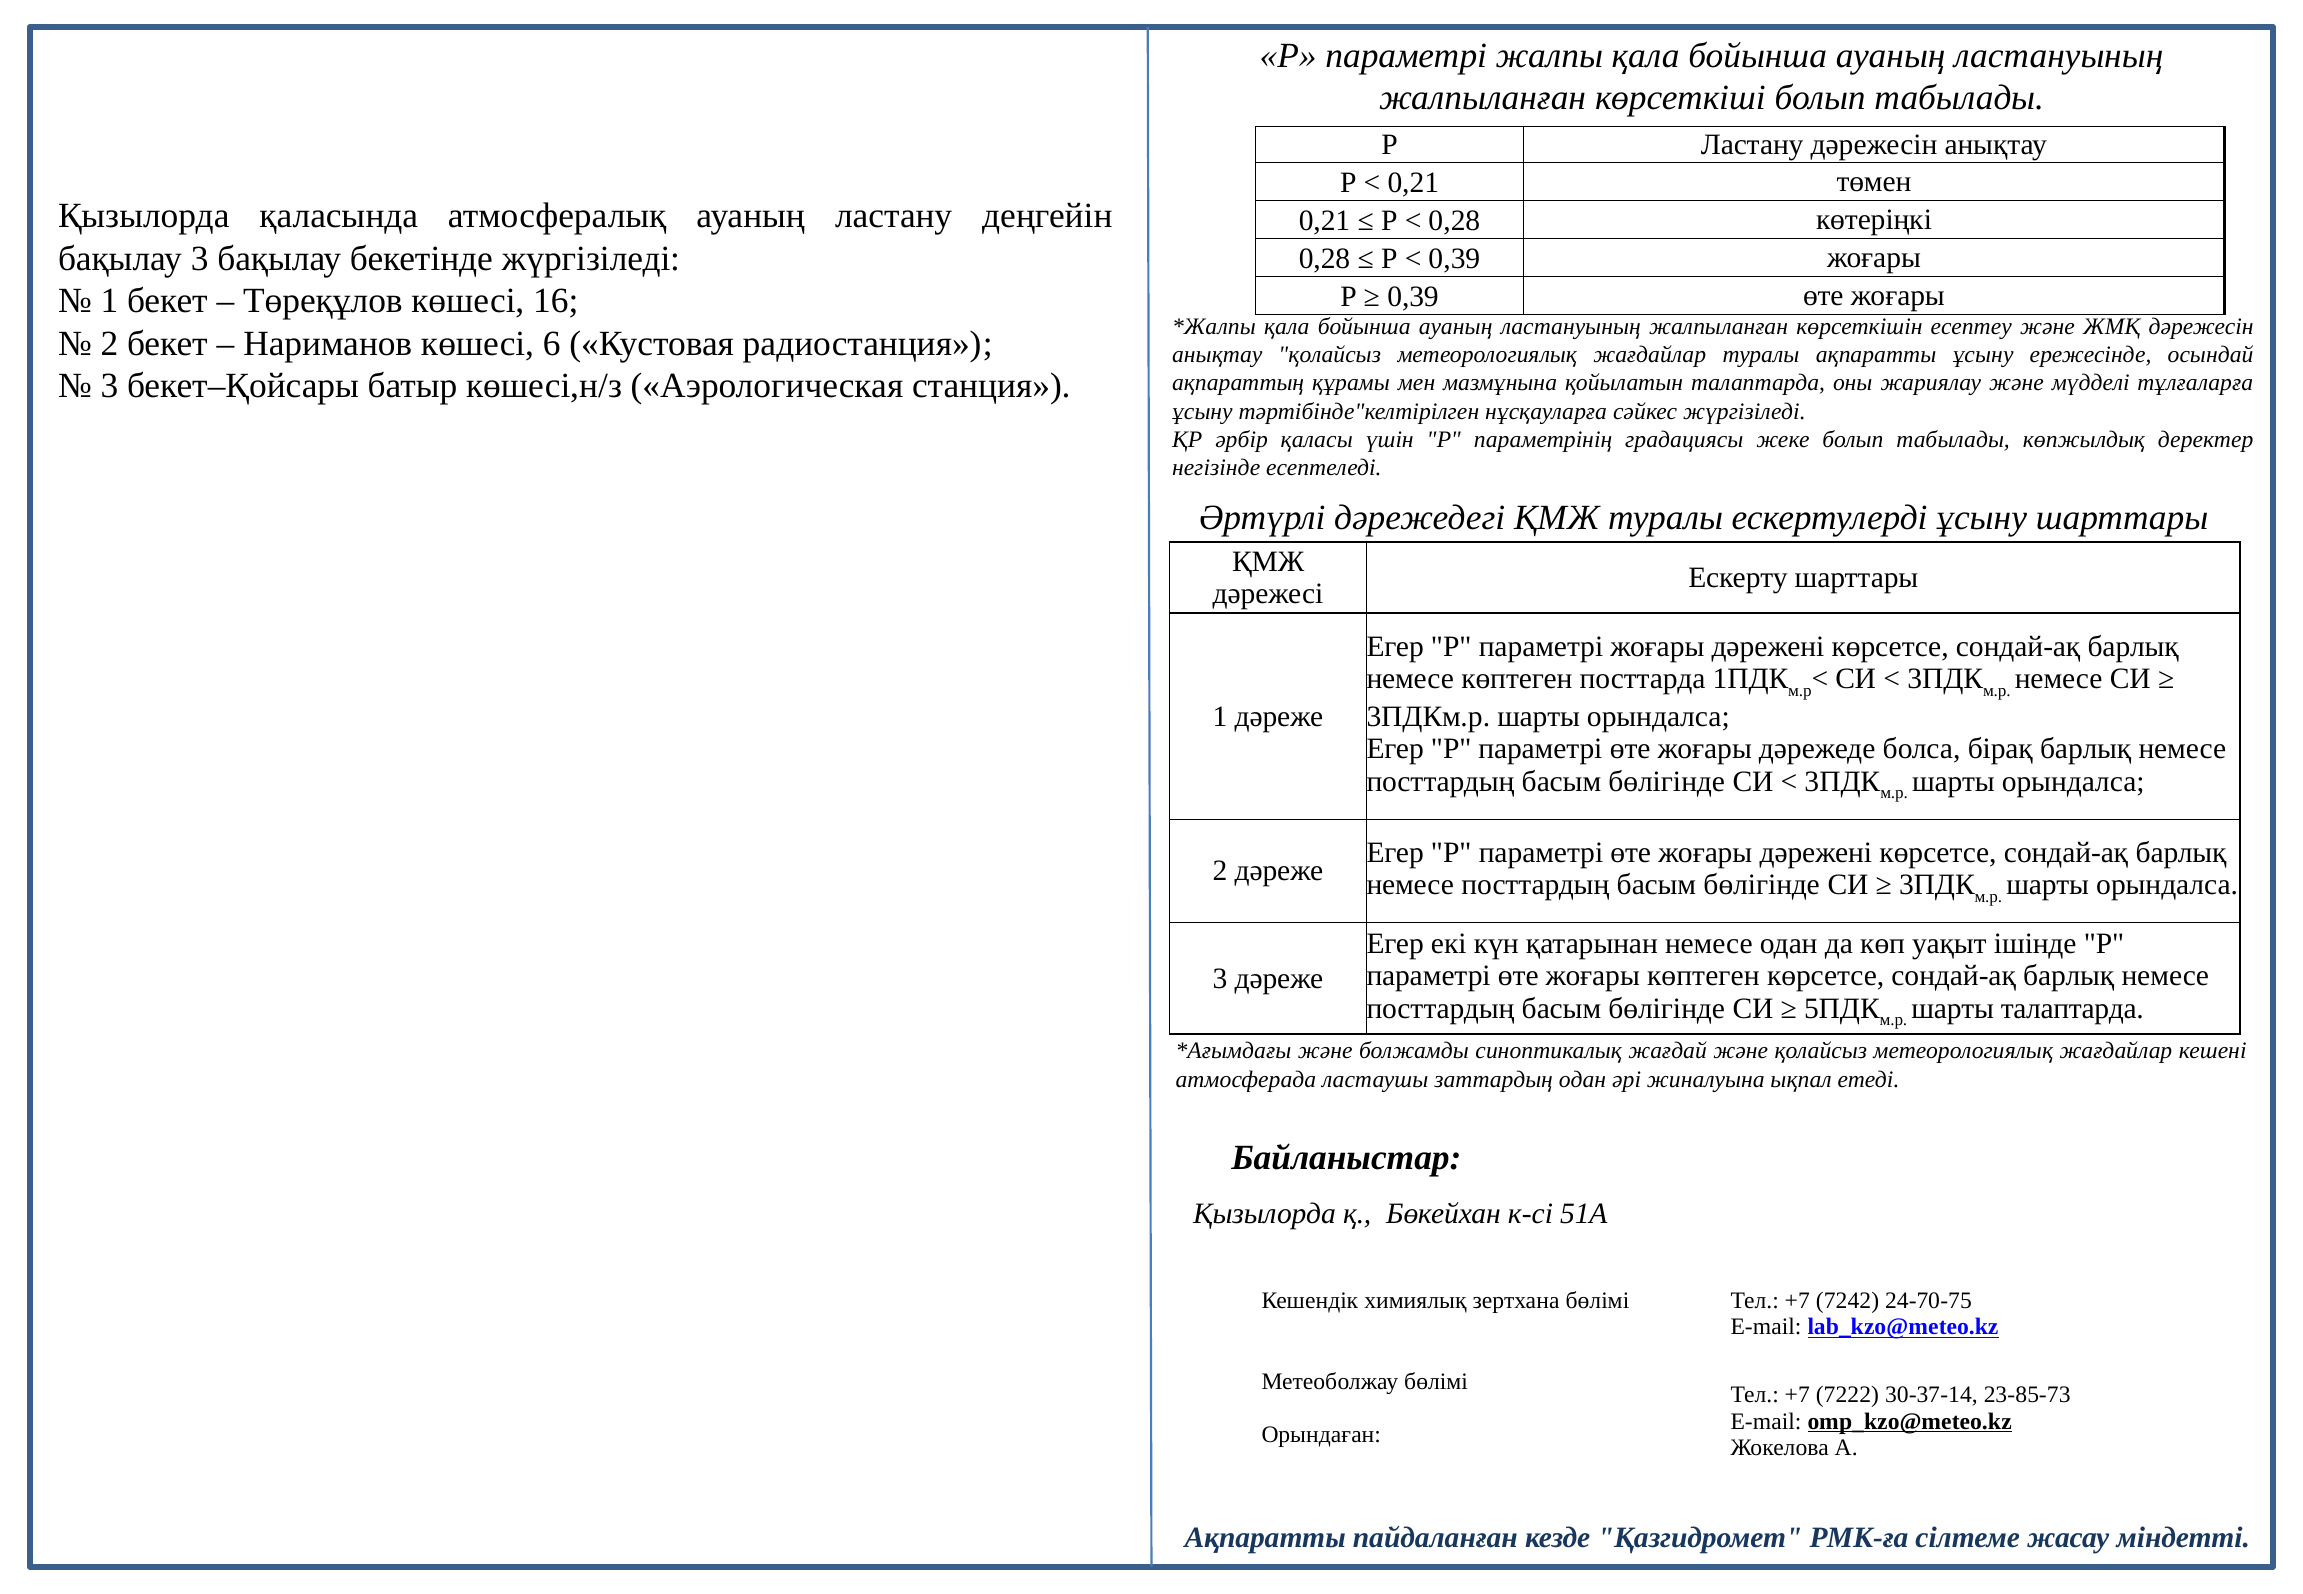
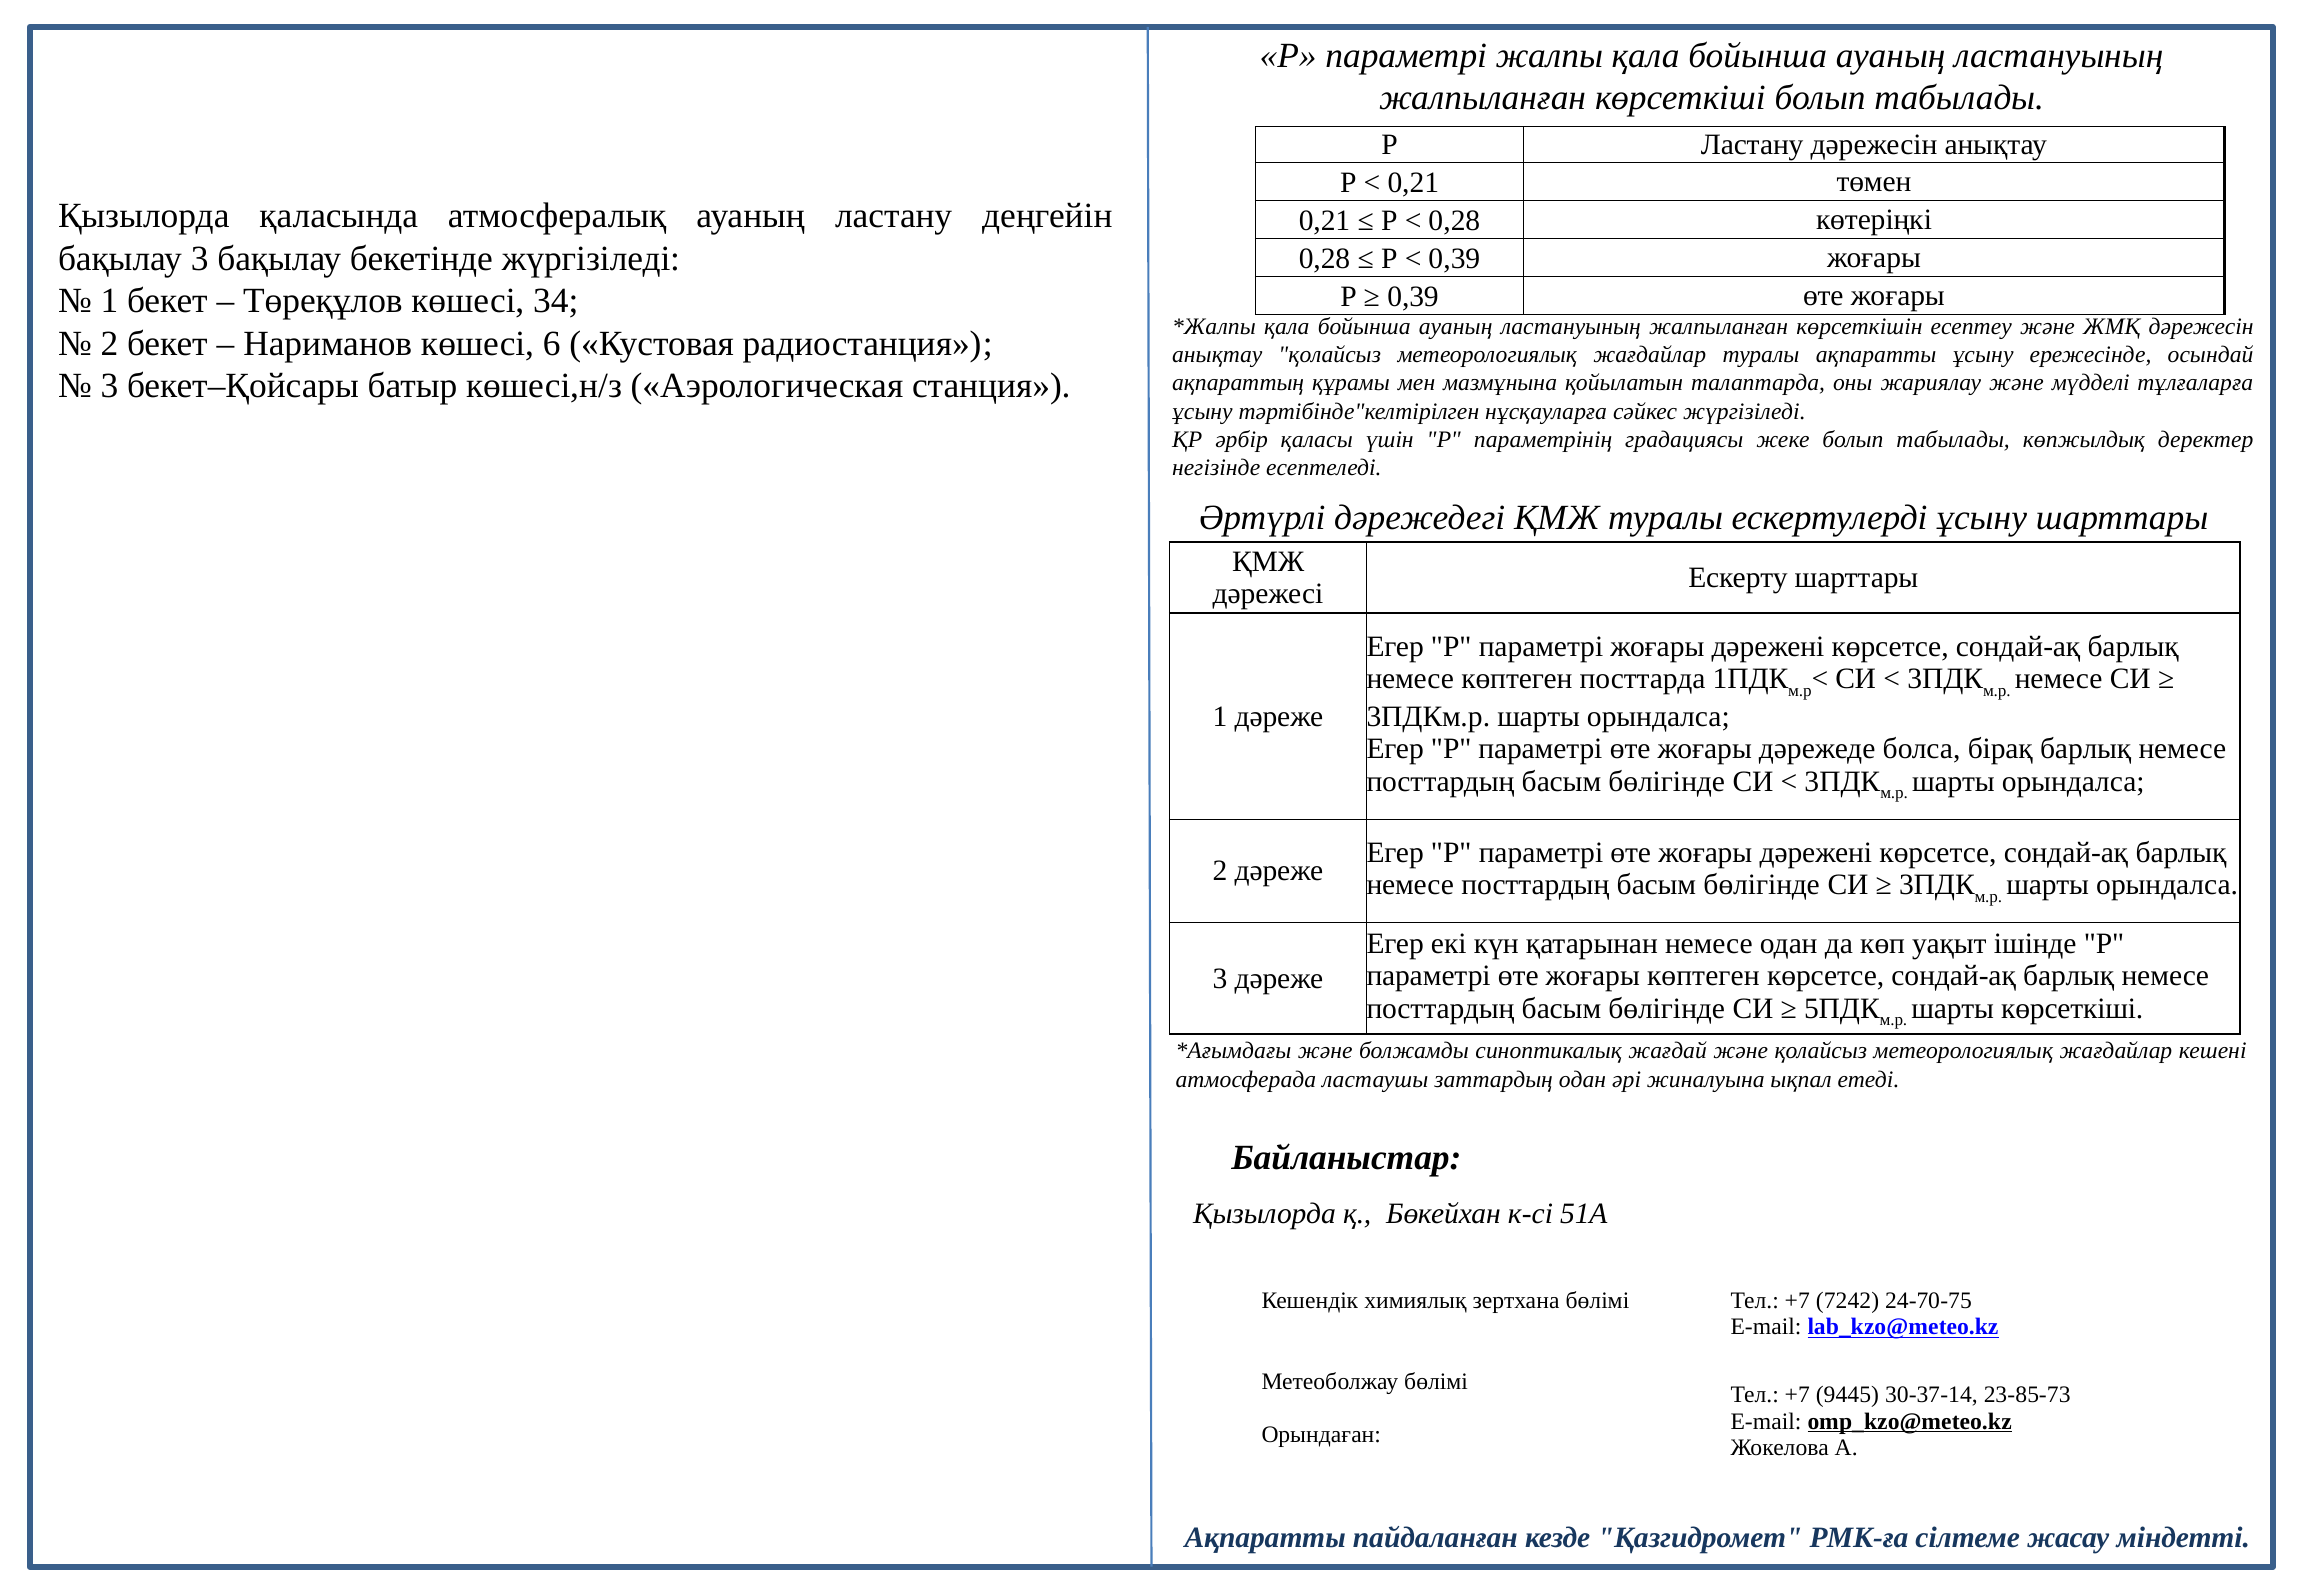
16: 16 -> 34
шарты талаптарда: талаптарда -> көрсеткіші
7222: 7222 -> 9445
